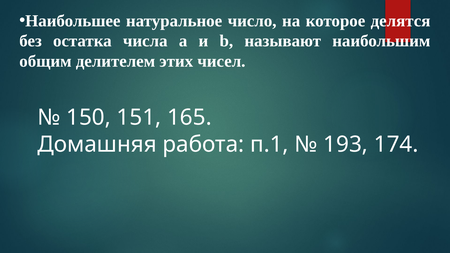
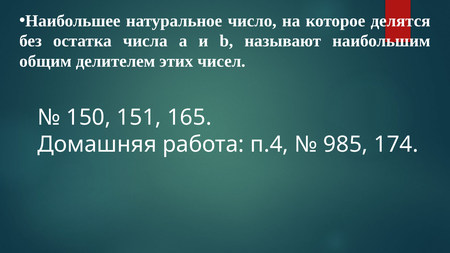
п.1: п.1 -> п.4
193: 193 -> 985
